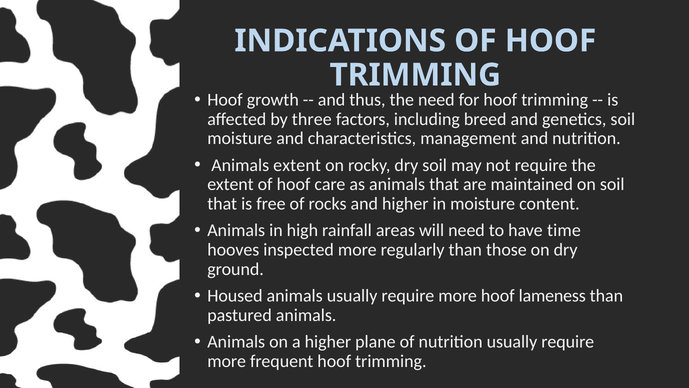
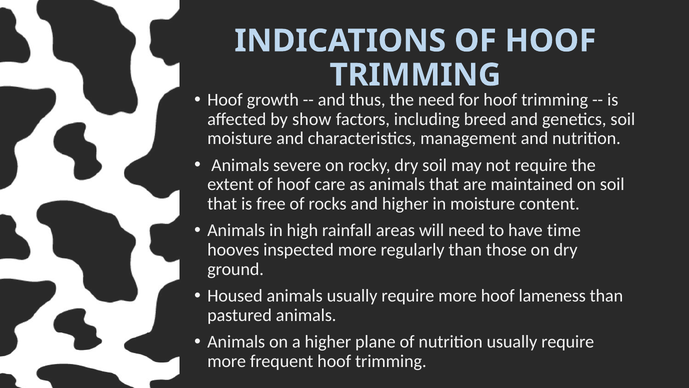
three: three -> show
Animals extent: extent -> severe
